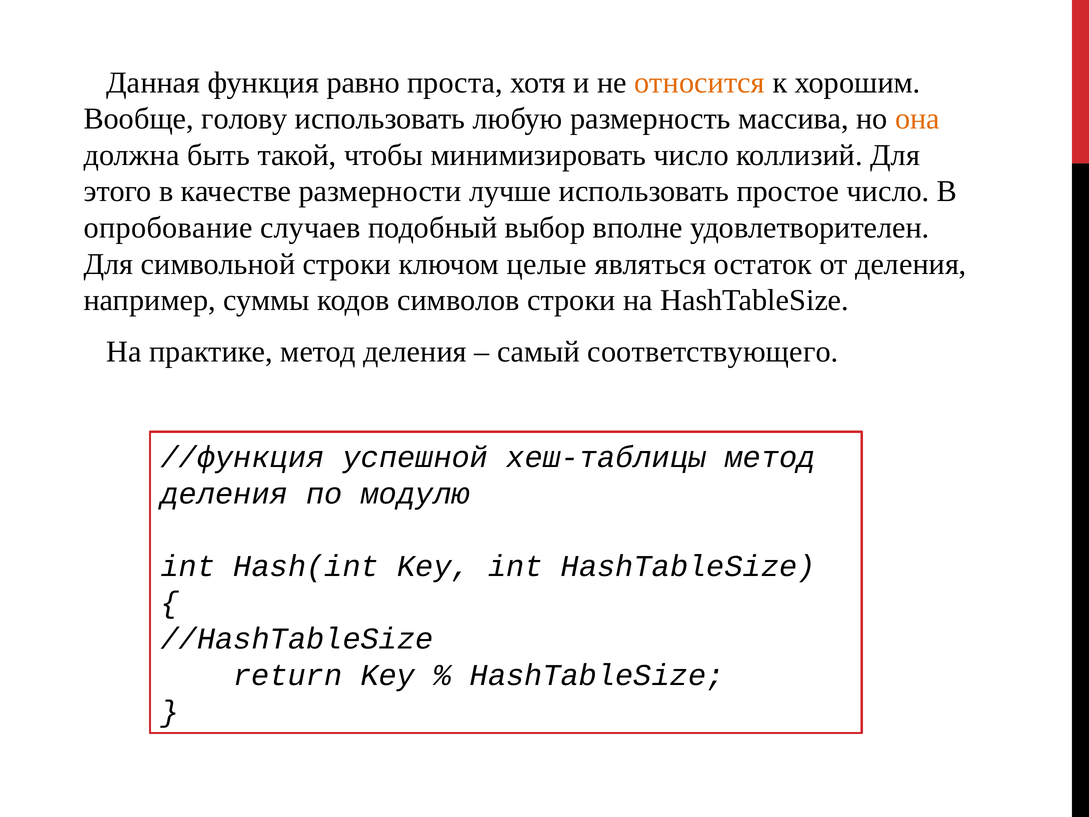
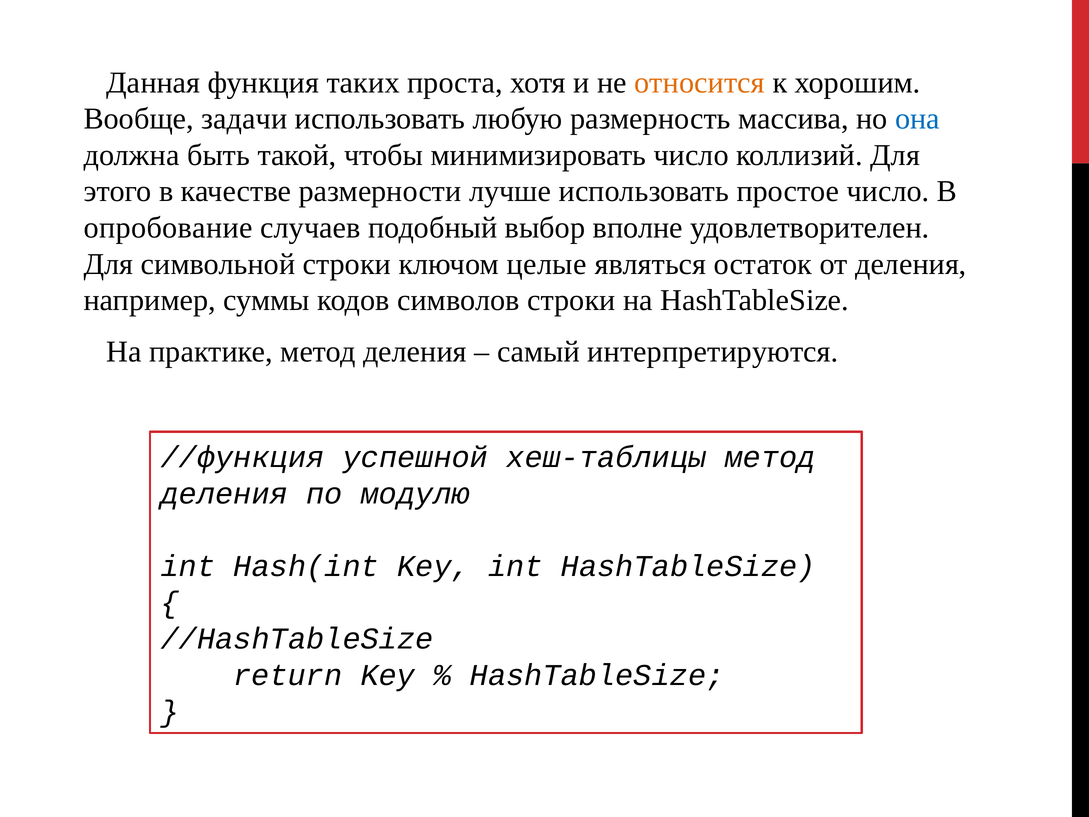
равно: равно -> таких
голову: голову -> задачи
она colour: orange -> blue
соответствующего: соответствующего -> интерпретируются
